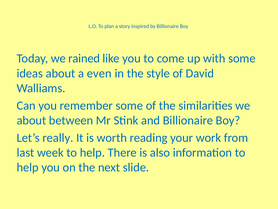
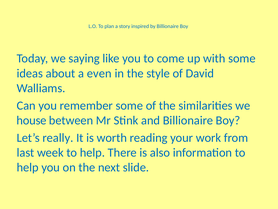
rained: rained -> saying
about at (31, 120): about -> house
